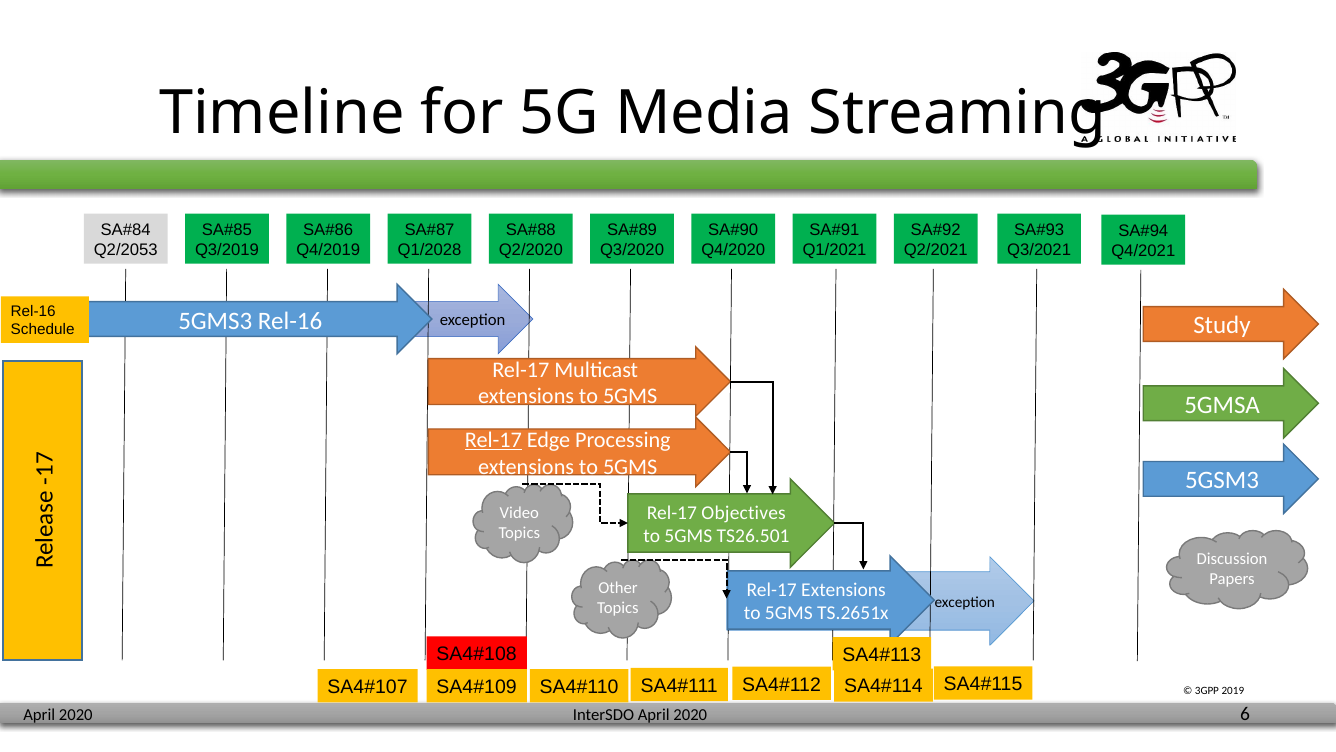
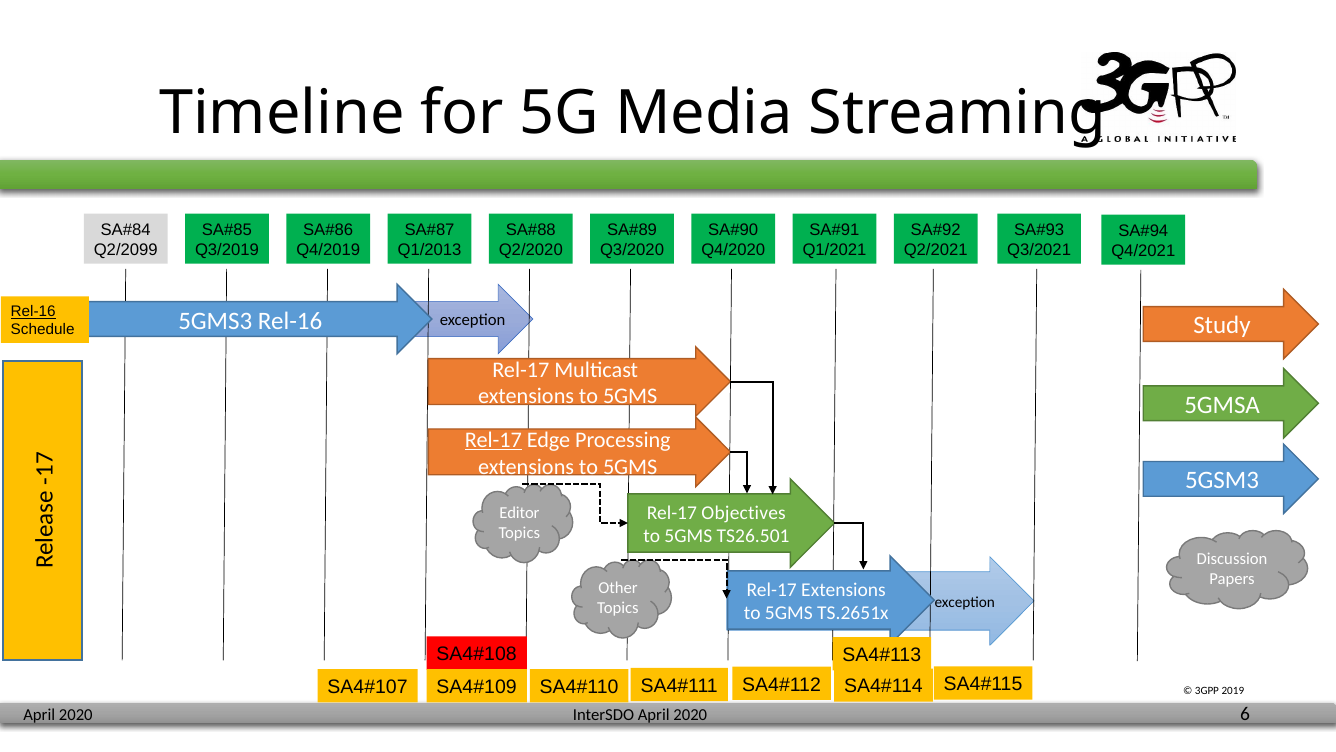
Q2/2053: Q2/2053 -> Q2/2099
Q1/2028: Q1/2028 -> Q1/2013
Rel-16 at (33, 311) underline: none -> present
Video: Video -> Editor
